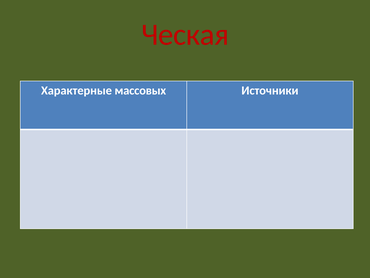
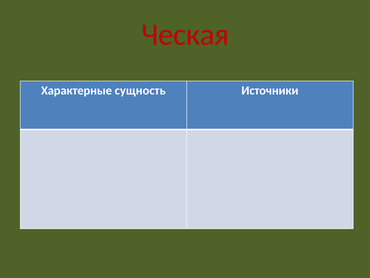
массовых: массовых -> сущность
